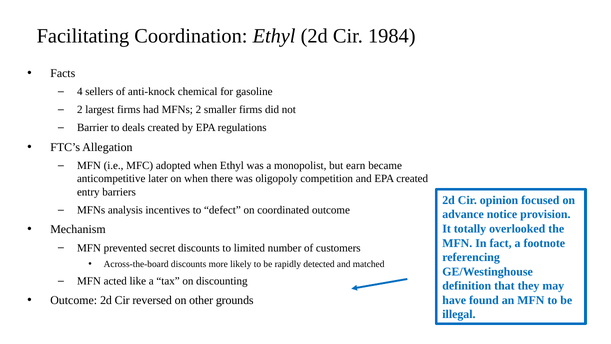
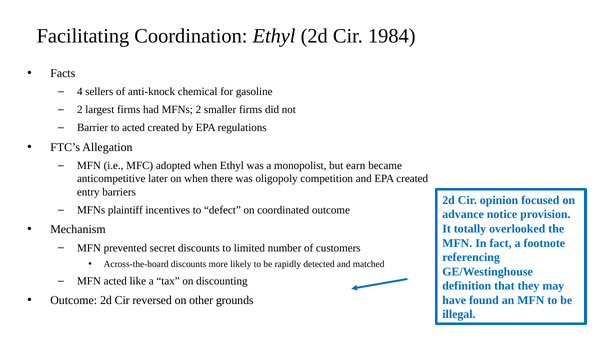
to deals: deals -> acted
analysis: analysis -> plaintiff
